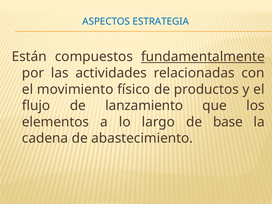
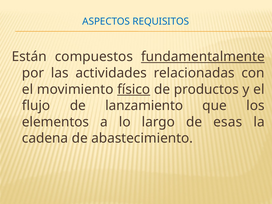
ESTRATEGIA: ESTRATEGIA -> REQUISITOS
físico underline: none -> present
base: base -> esas
